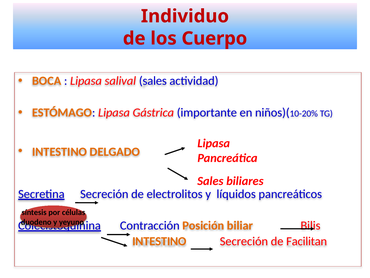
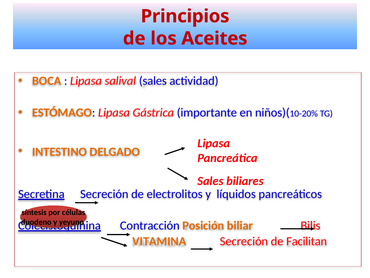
Individuo: Individuo -> Principios
Cuerpo: Cuerpo -> Aceites
INTESTINO at (159, 241): INTESTINO -> VITAMINA
